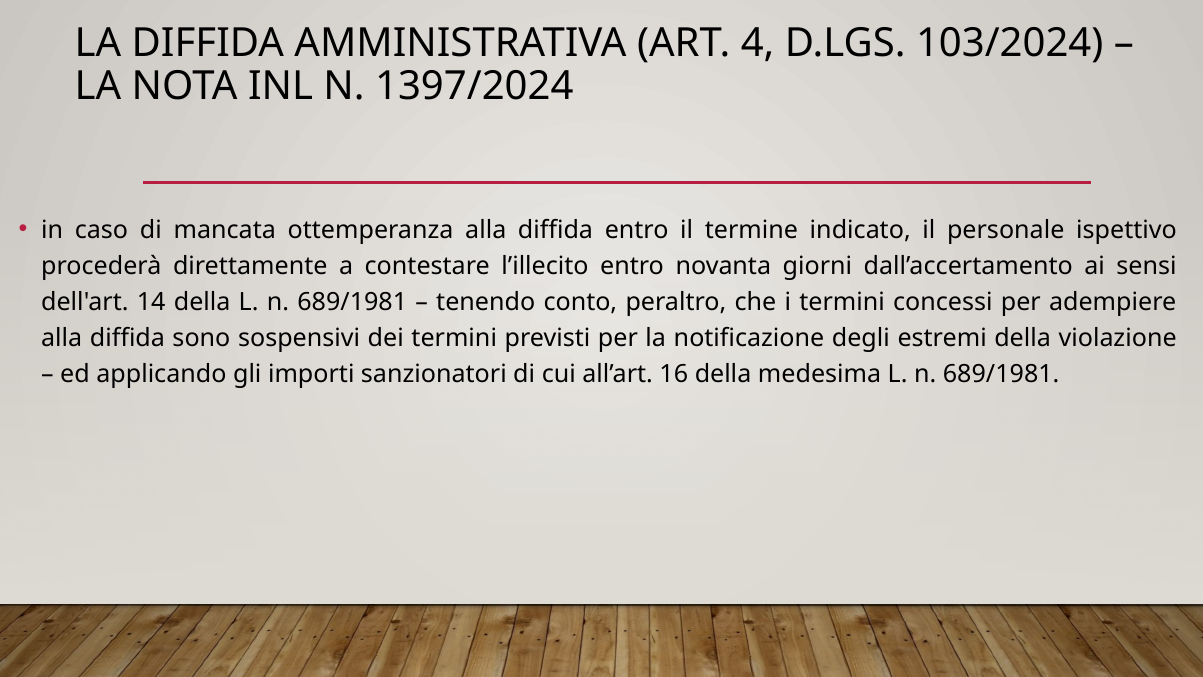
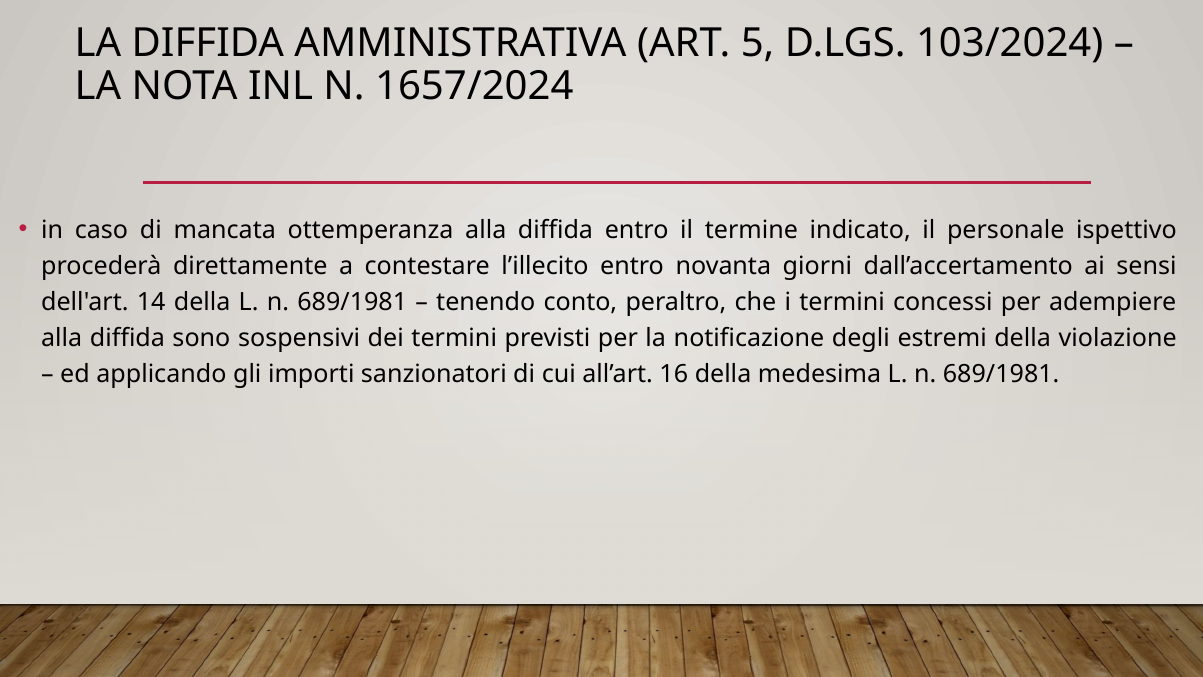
4: 4 -> 5
1397/2024: 1397/2024 -> 1657/2024
